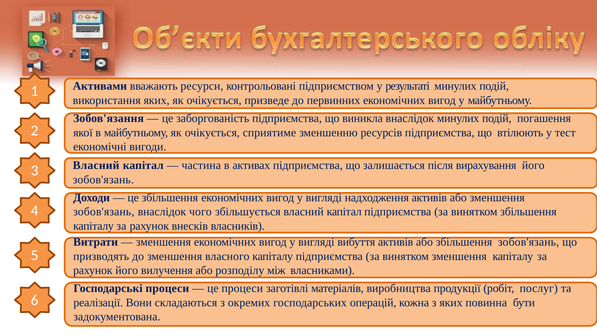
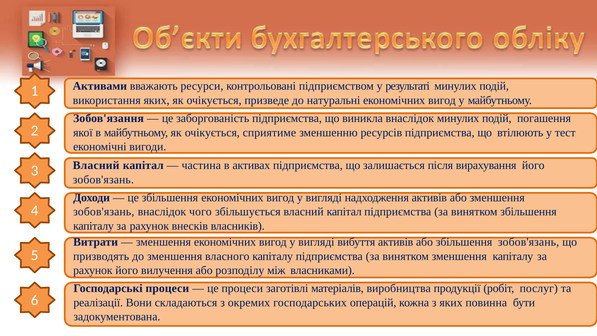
первинних: первинних -> натуральні
